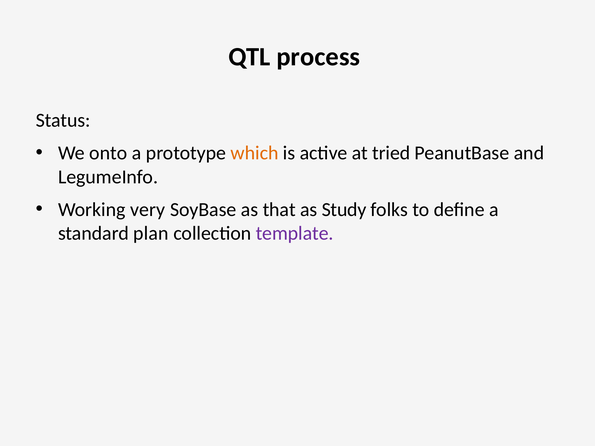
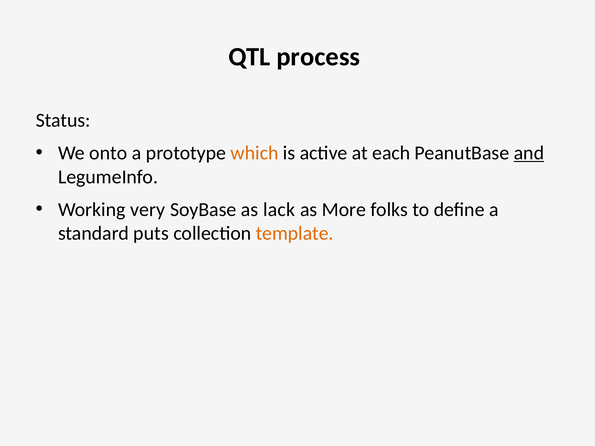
tried: tried -> each
and underline: none -> present
that: that -> lack
Study: Study -> More
plan: plan -> puts
template colour: purple -> orange
